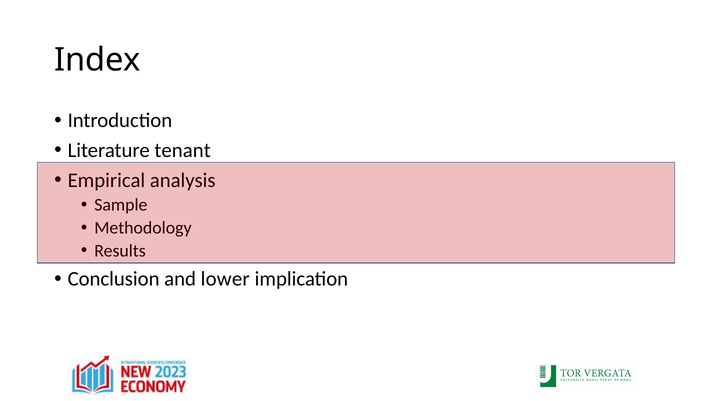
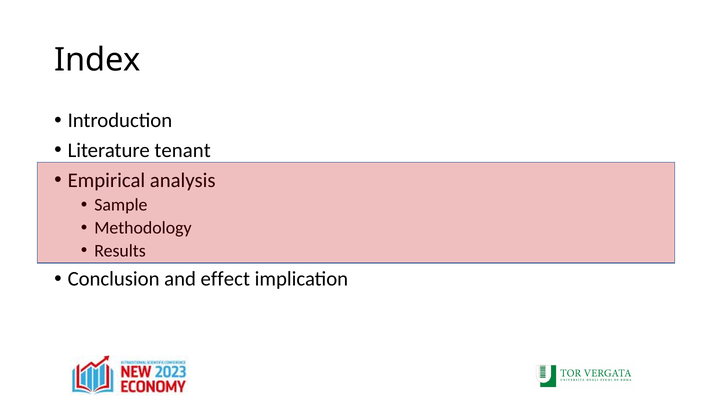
lower: lower -> effect
